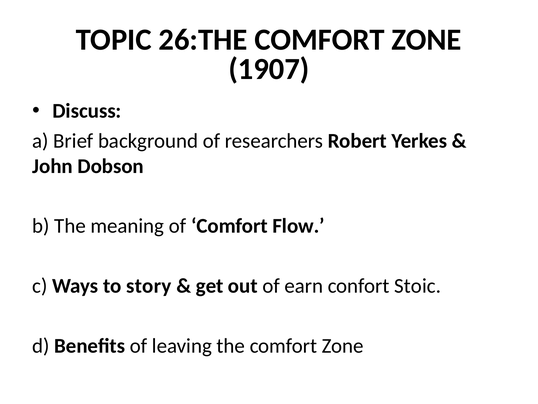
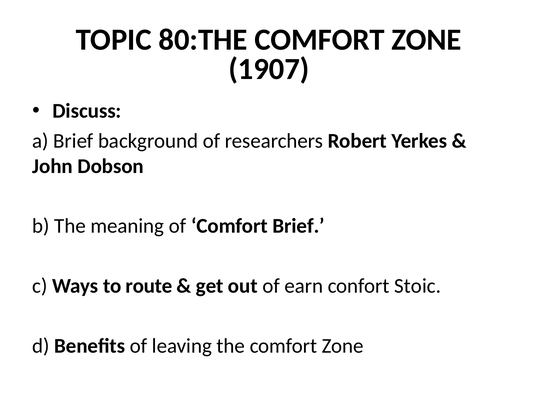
26:THE: 26:THE -> 80:THE
Comfort Flow: Flow -> Brief
story: story -> route
